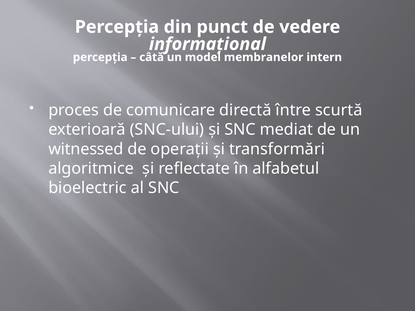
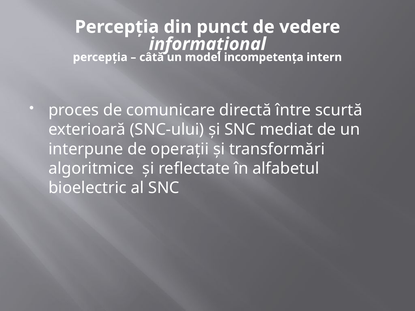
membranelor: membranelor -> incompetenţa
witnessed: witnessed -> interpune
